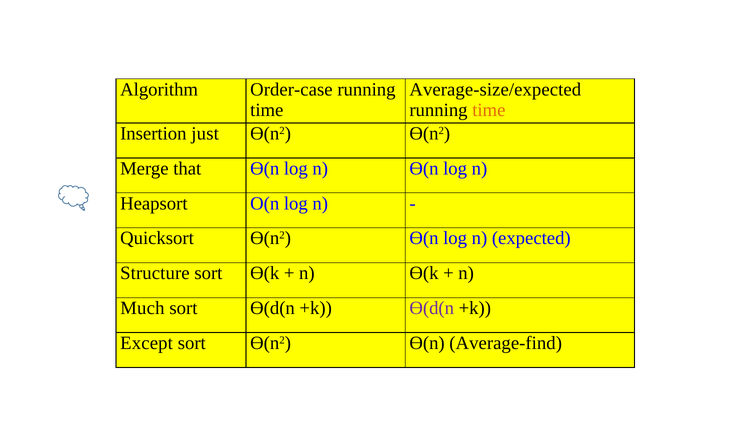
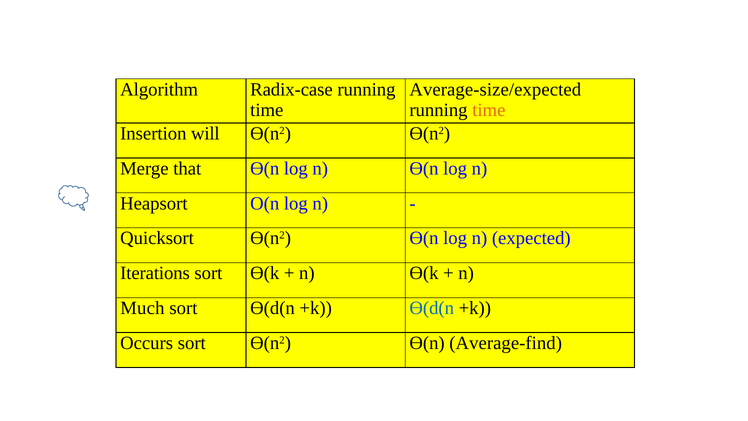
Order-case: Order-case -> Radix-case
just: just -> will
Structure: Structure -> Iterations
Ɵ(d(n at (432, 308) colour: purple -> blue
Except: Except -> Occurs
